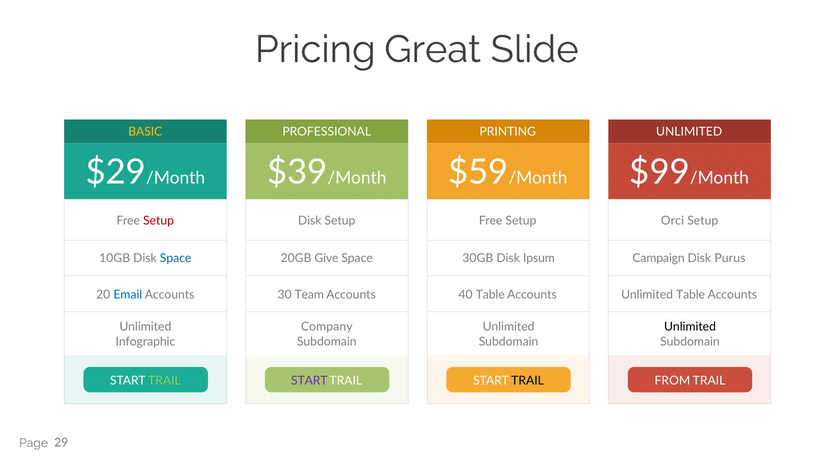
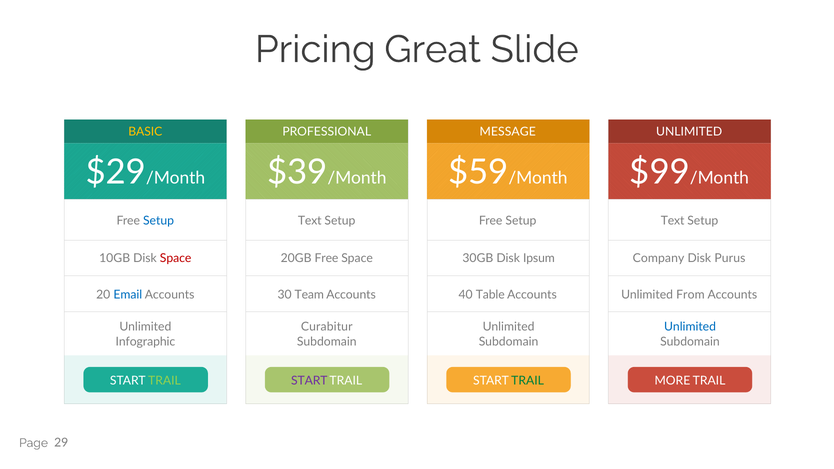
PRINTING: PRINTING -> MESSAGE
Setup at (158, 221) colour: red -> blue
Disk at (310, 221): Disk -> Text
Orci at (672, 221): Orci -> Text
Space at (176, 258) colour: blue -> red
20GB Give: Give -> Free
Campaign: Campaign -> Company
Unlimited Table: Table -> From
Company: Company -> Curabitur
Unlimited at (690, 327) colour: black -> blue
TRAIL at (528, 381) colour: black -> green
FROM: FROM -> MORE
